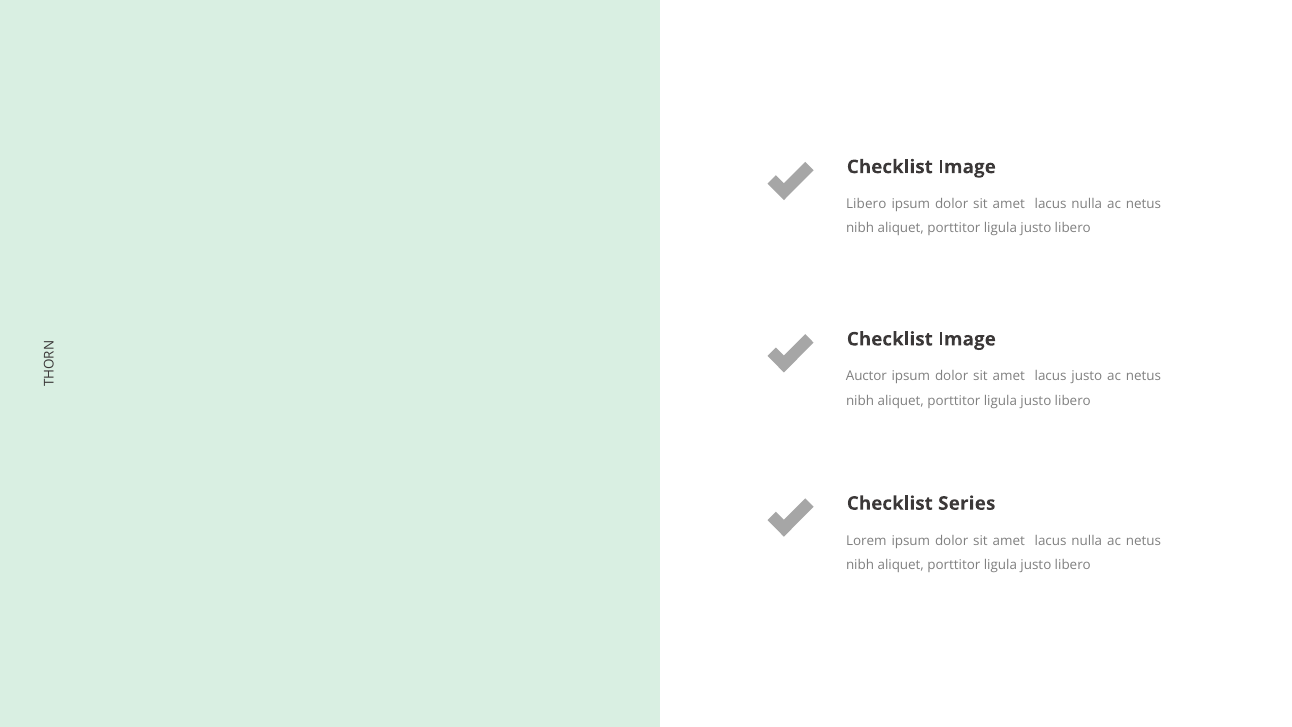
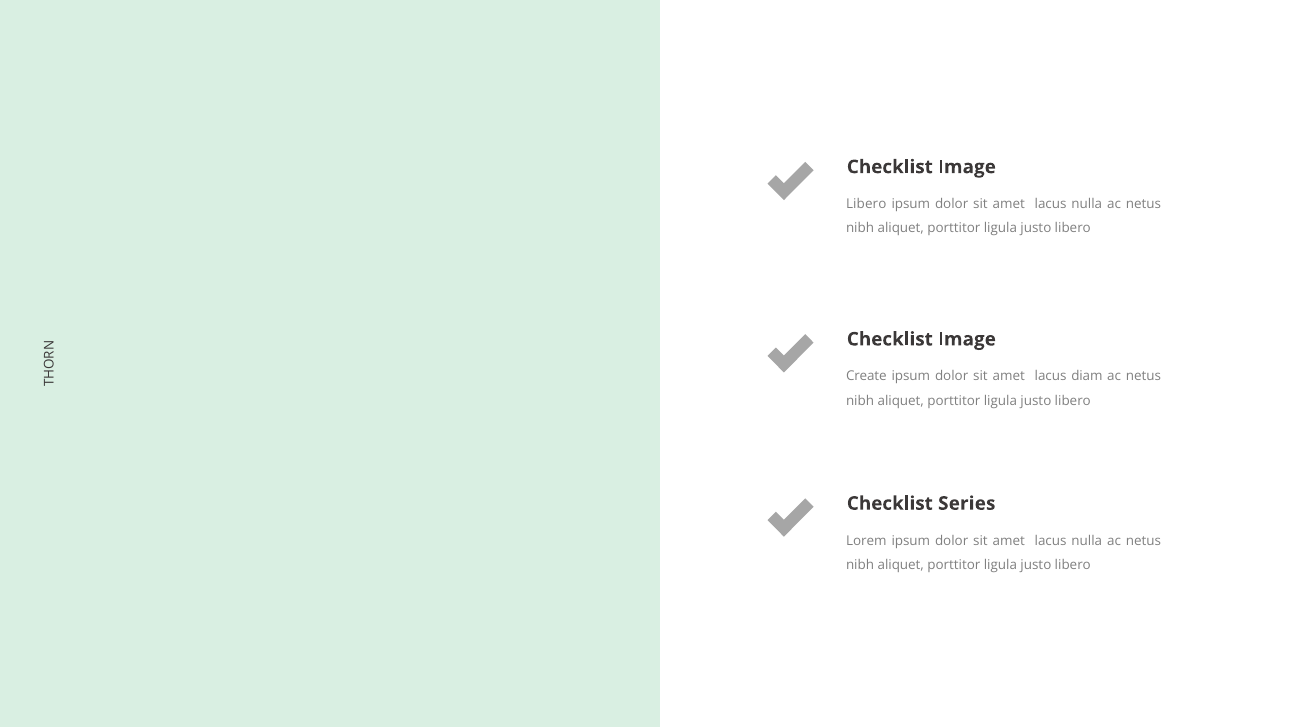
Auctor: Auctor -> Create
lacus justo: justo -> diam
